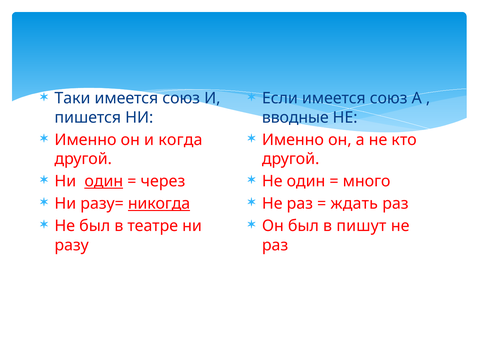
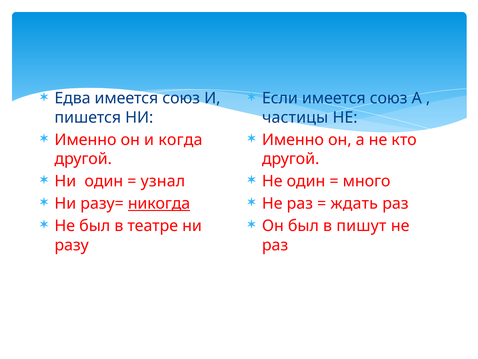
Таки: Таки -> Едва
вводные: вводные -> частицы
один at (104, 181) underline: present -> none
через: через -> узнал
